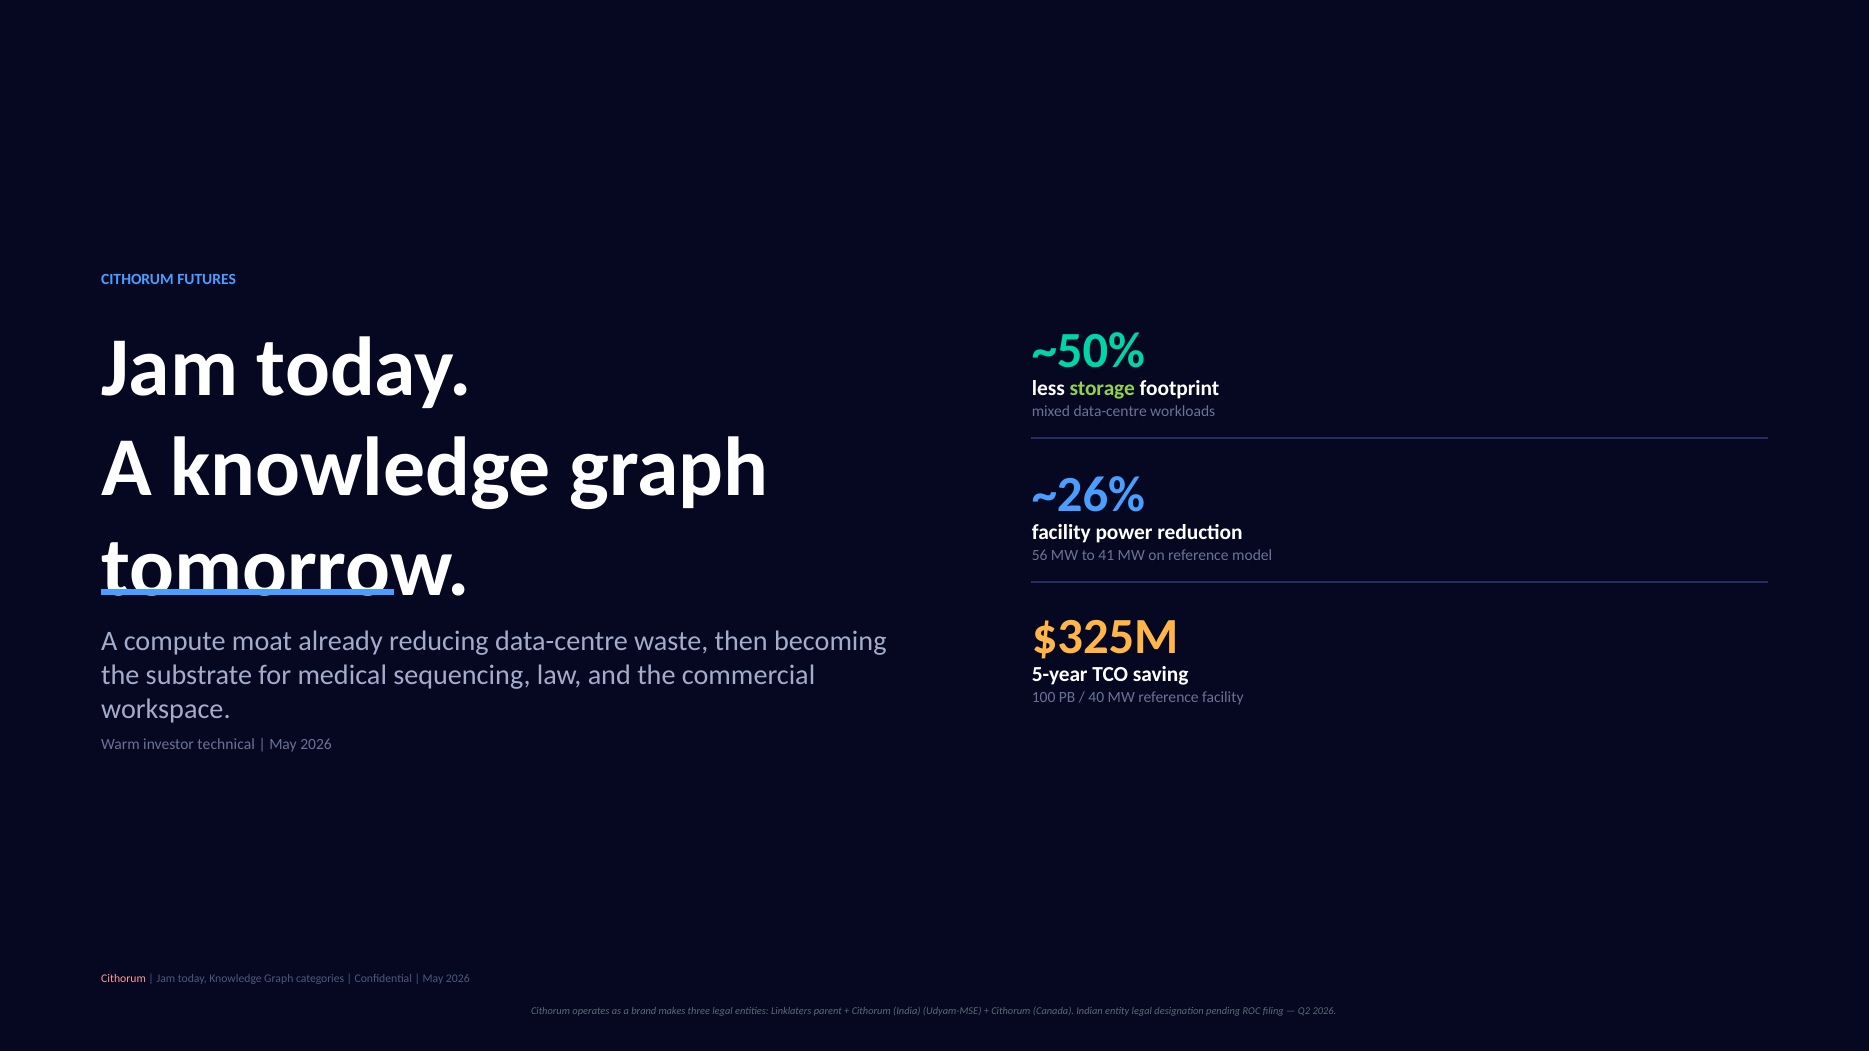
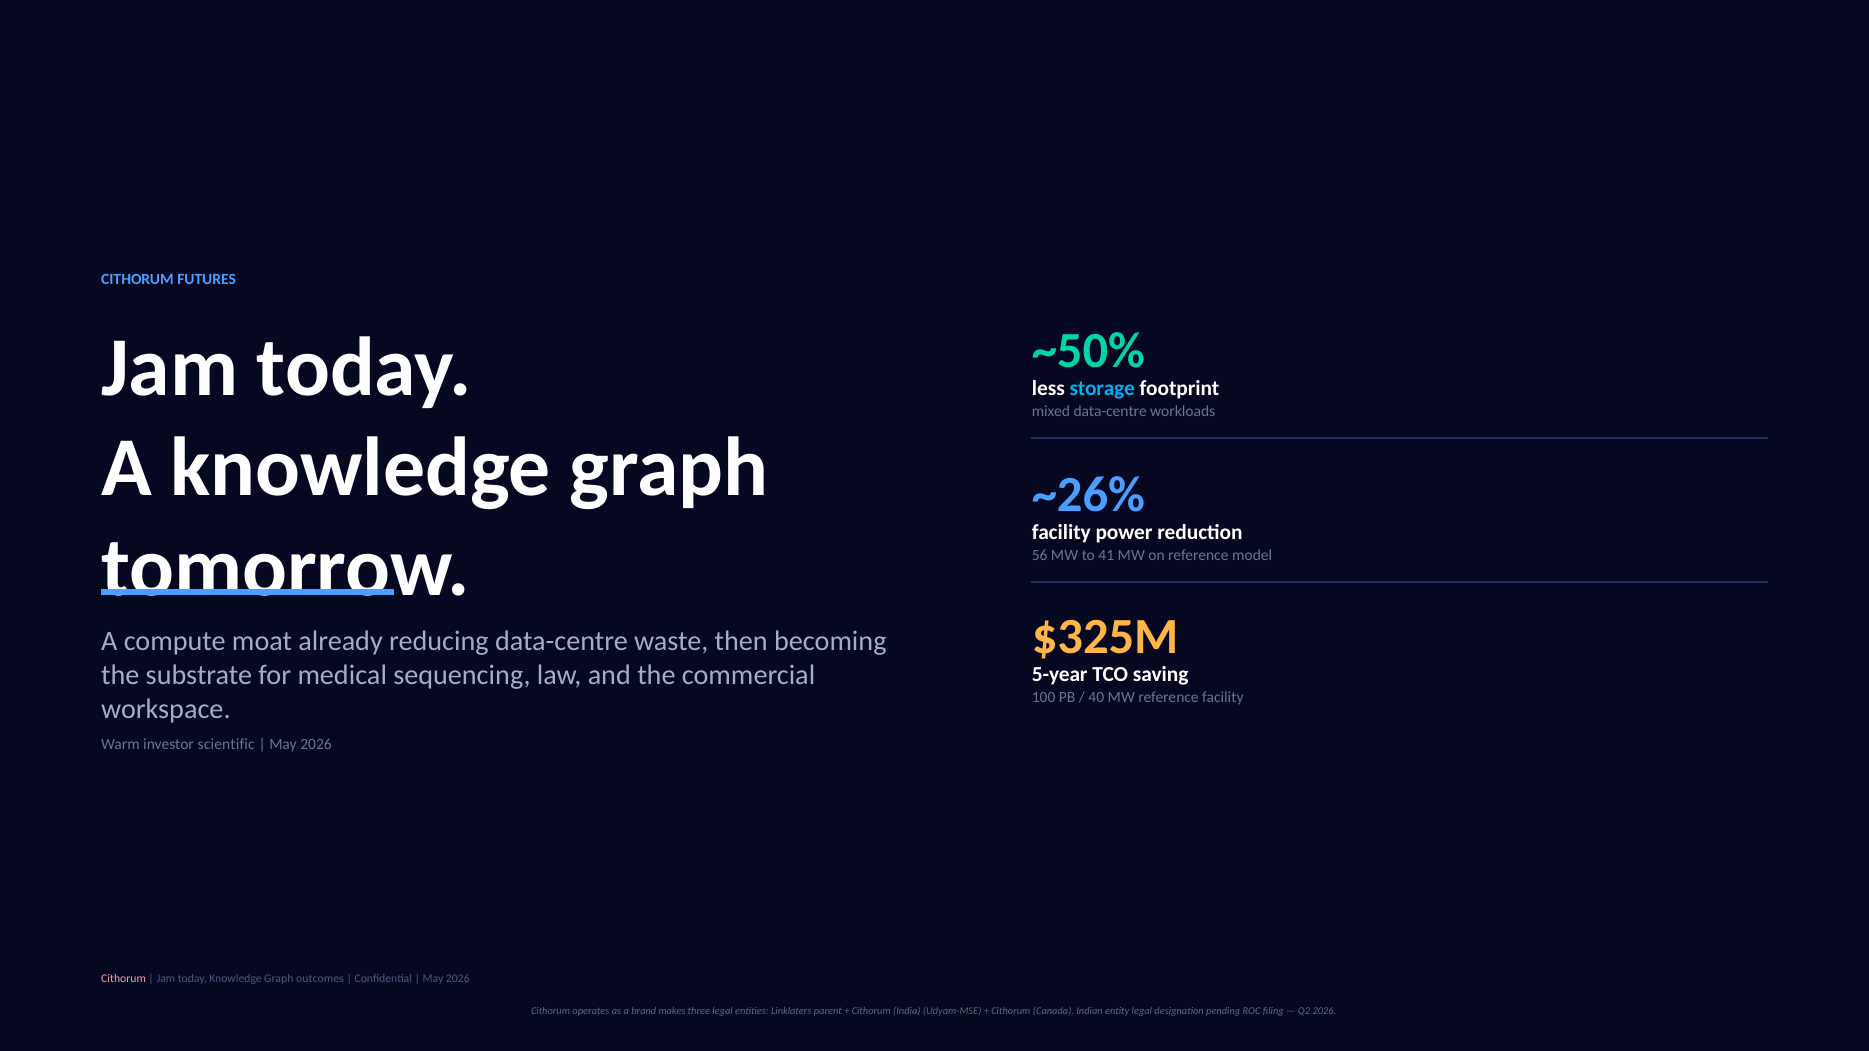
storage colour: light green -> light blue
technical: technical -> scientific
categories: categories -> outcomes
